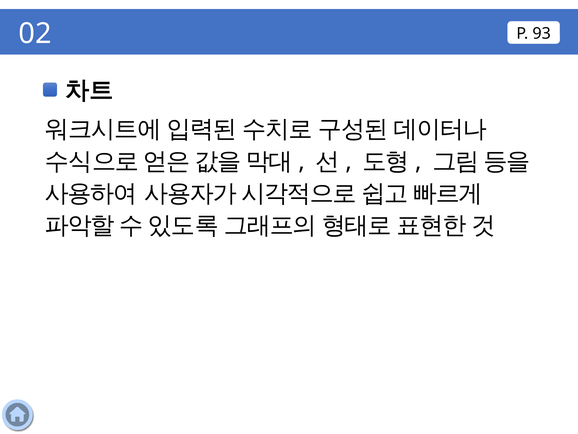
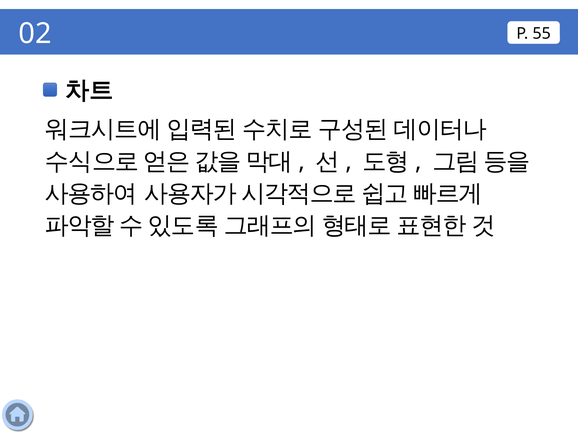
93: 93 -> 55
